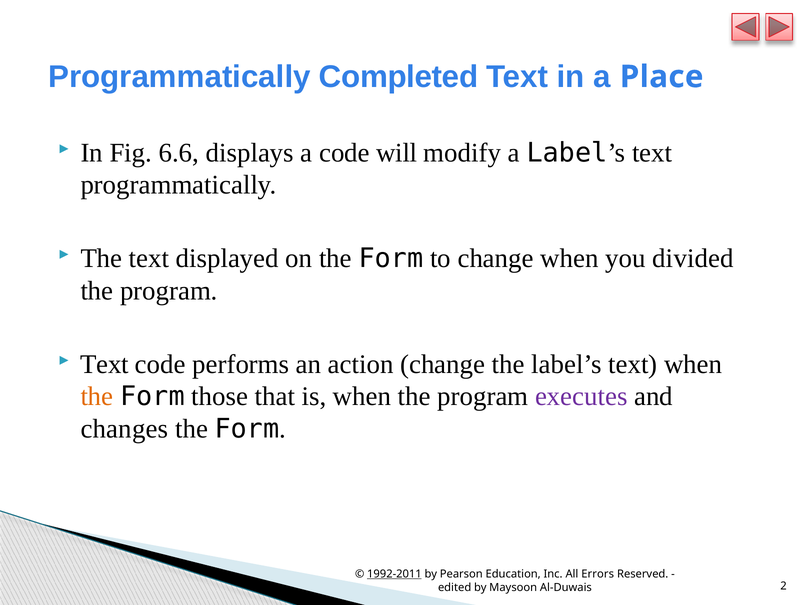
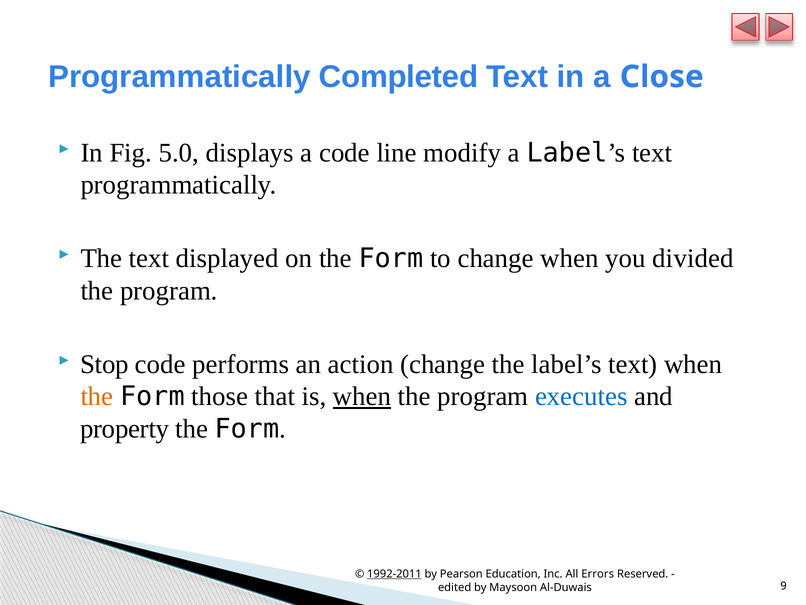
Place: Place -> Close
6.6: 6.6 -> 5.0
will: will -> line
Text at (104, 364): Text -> Stop
when at (362, 396) underline: none -> present
executes colour: purple -> blue
changes: changes -> property
2: 2 -> 9
